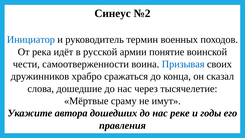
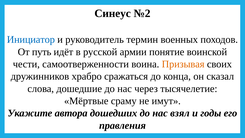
река: река -> путь
Призывая colour: blue -> orange
реке: реке -> взял
